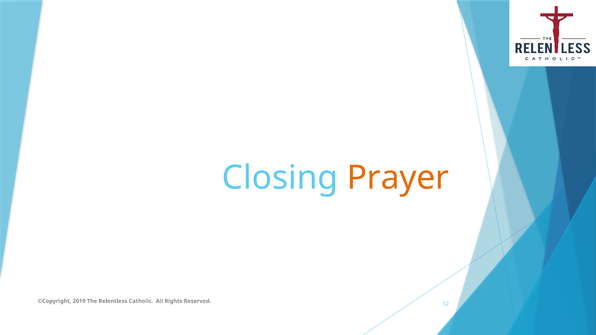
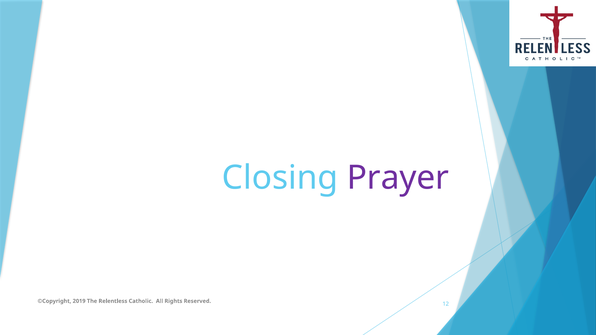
Prayer colour: orange -> purple
